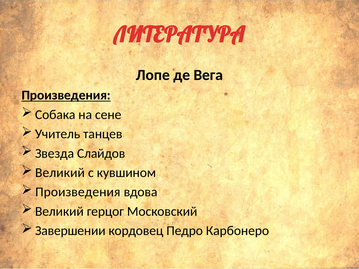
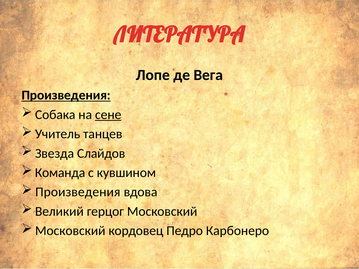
сене underline: none -> present
Великий at (60, 173): Великий -> Команда
Завершении at (70, 231): Завершении -> Московский
